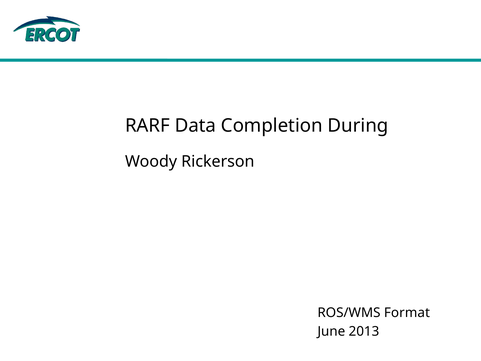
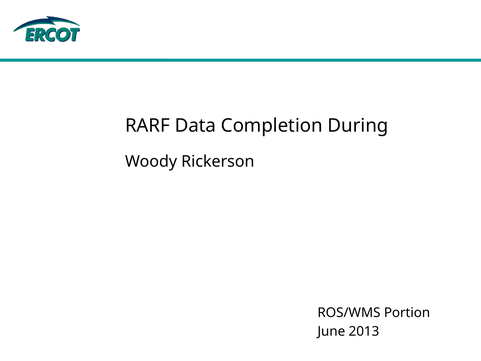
Format: Format -> Portion
